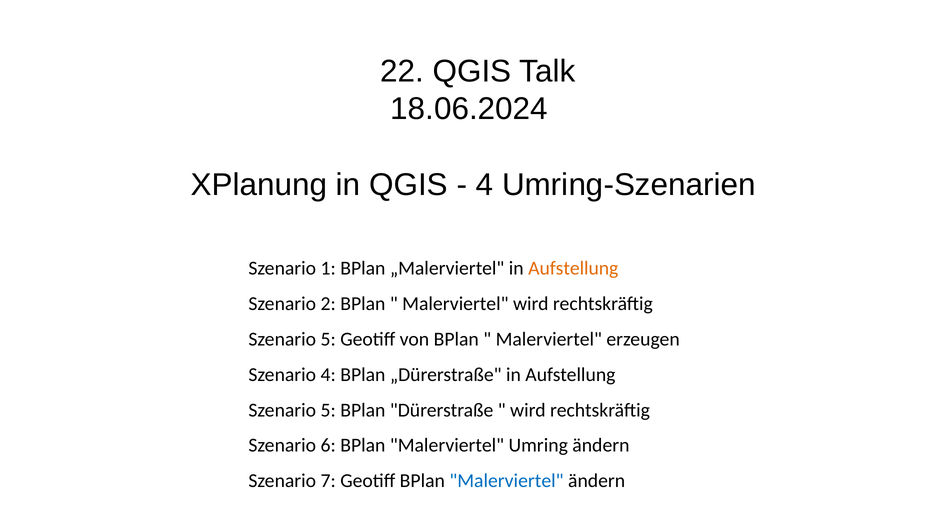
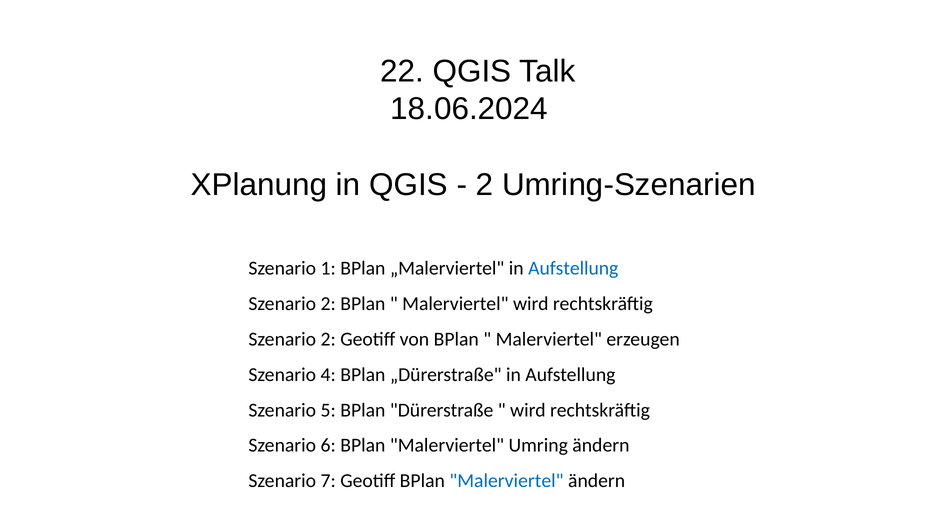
4 at (485, 185): 4 -> 2
Aufstellung at (573, 268) colour: orange -> blue
5 at (328, 339): 5 -> 2
